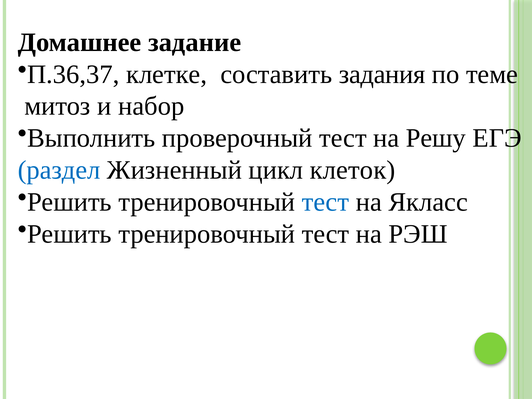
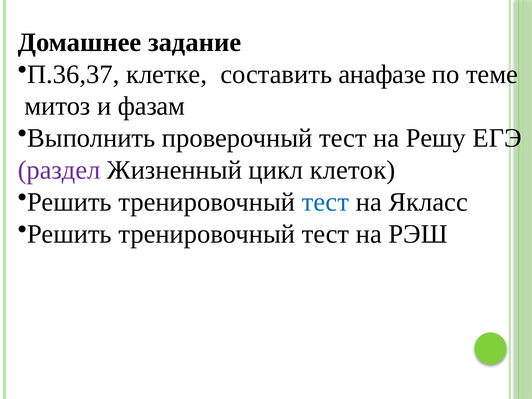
задания: задания -> анафазе
набор: набор -> фазам
раздел colour: blue -> purple
